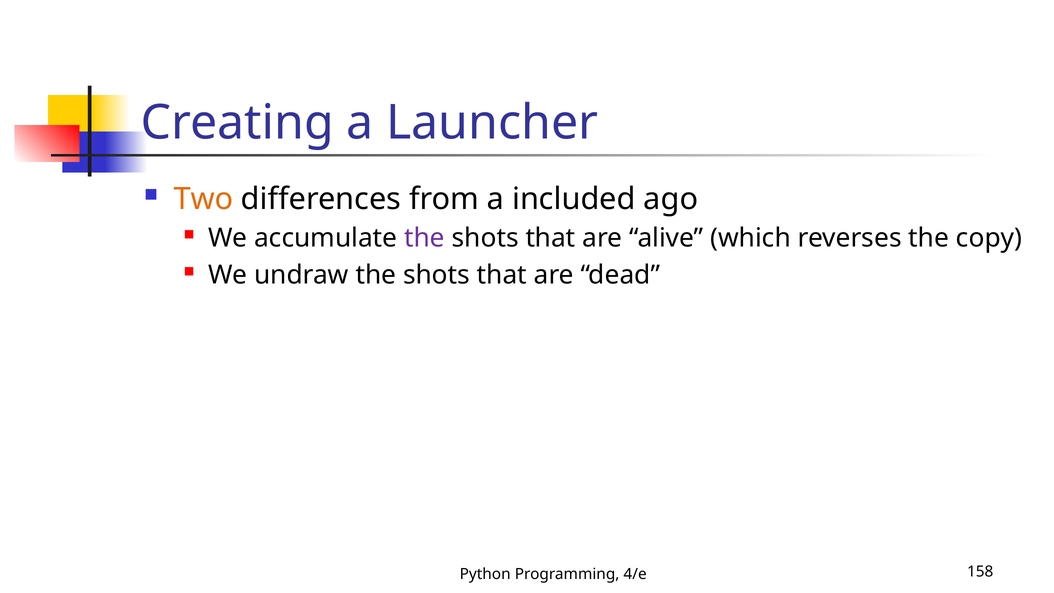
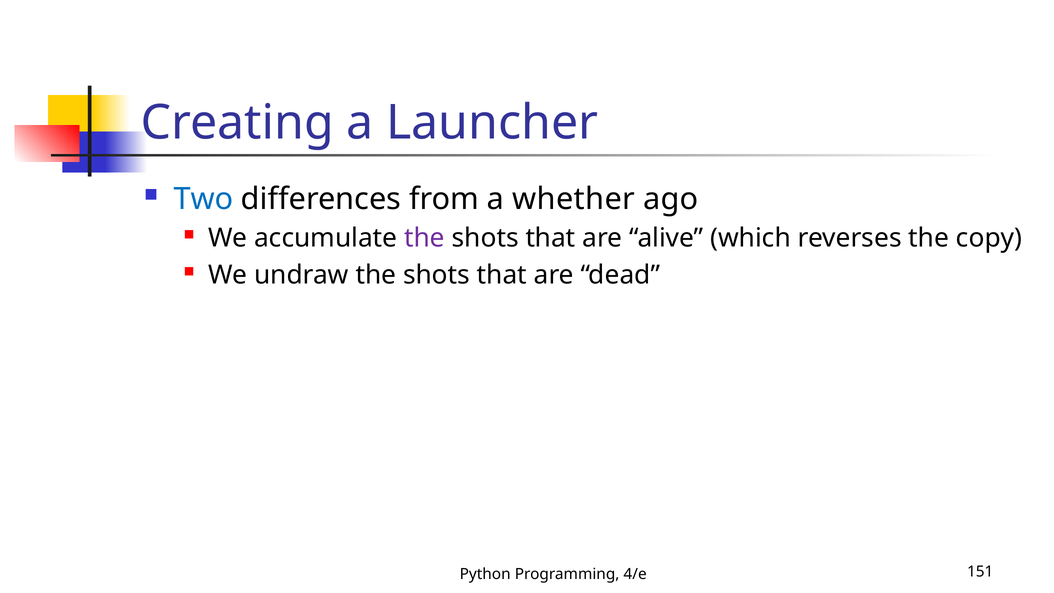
Two colour: orange -> blue
included: included -> whether
158: 158 -> 151
